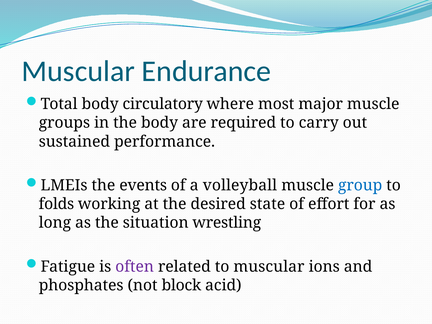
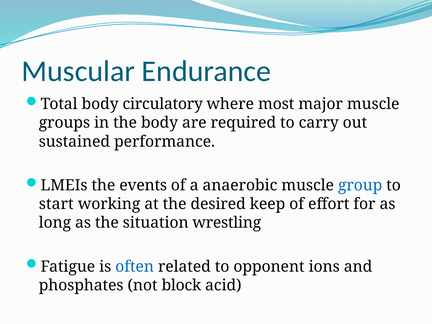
volleyball: volleyball -> anaerobic
folds: folds -> start
state: state -> keep
often colour: purple -> blue
to muscular: muscular -> opponent
